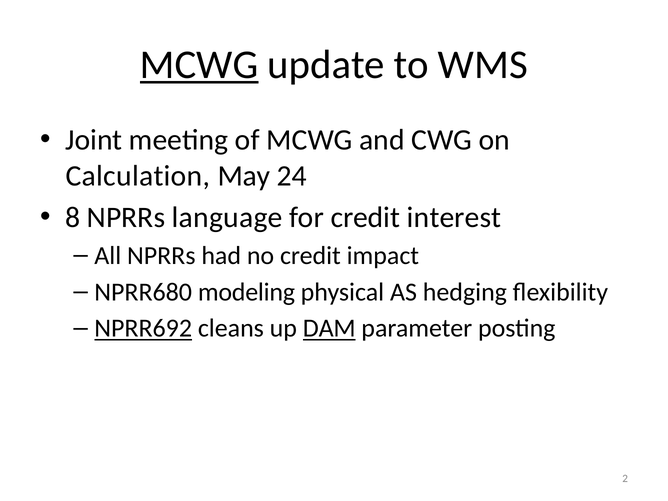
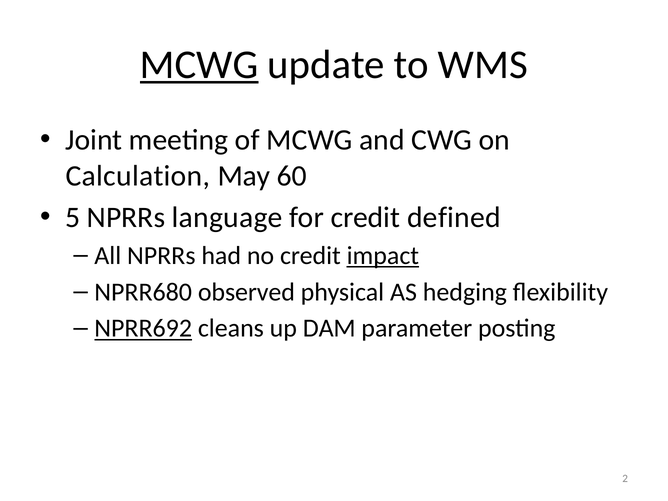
24: 24 -> 60
8: 8 -> 5
interest: interest -> defined
impact underline: none -> present
modeling: modeling -> observed
DAM underline: present -> none
